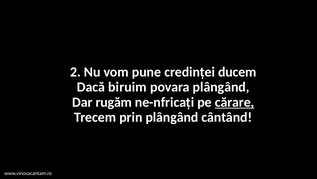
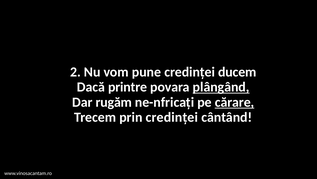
biruim: biruim -> printre
plângând at (221, 87) underline: none -> present
prin plângând: plângând -> credinței
